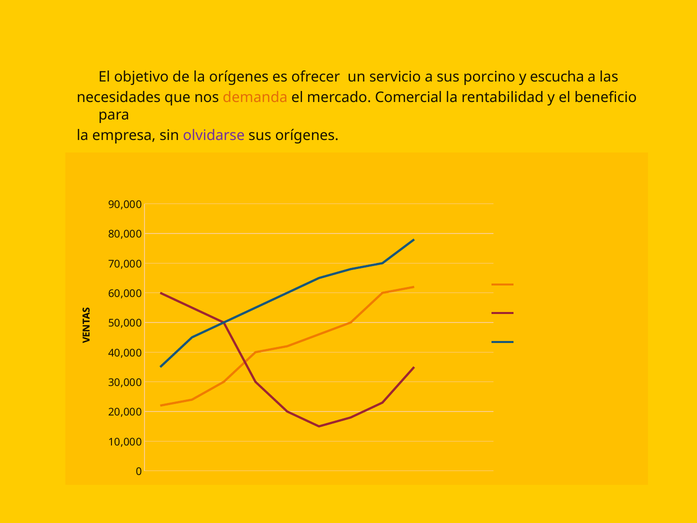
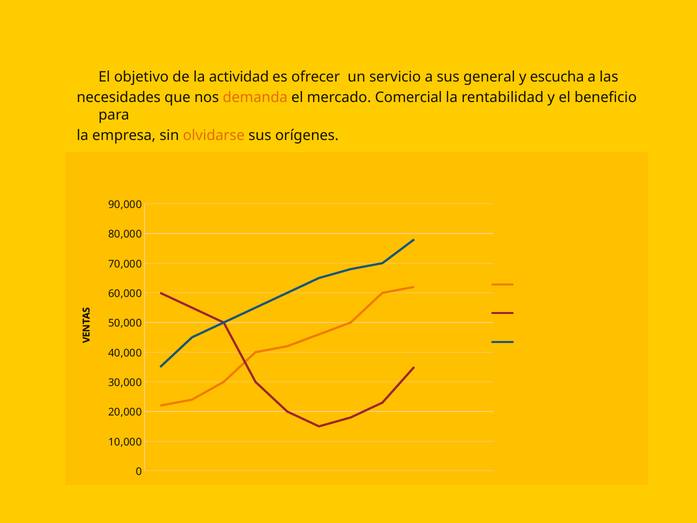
la orígenes: orígenes -> actividad
porcino: porcino -> general
olvidarse colour: purple -> orange
